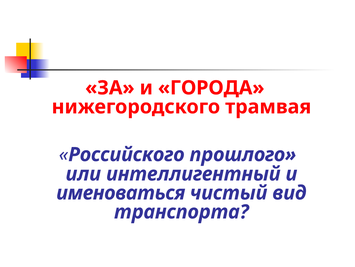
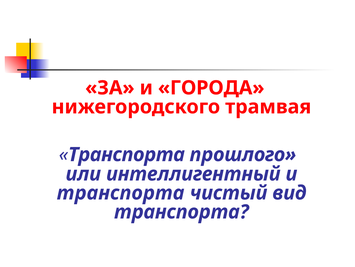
Российского at (126, 154): Российского -> Транспорта
именоваться at (121, 192): именоваться -> транспорта
